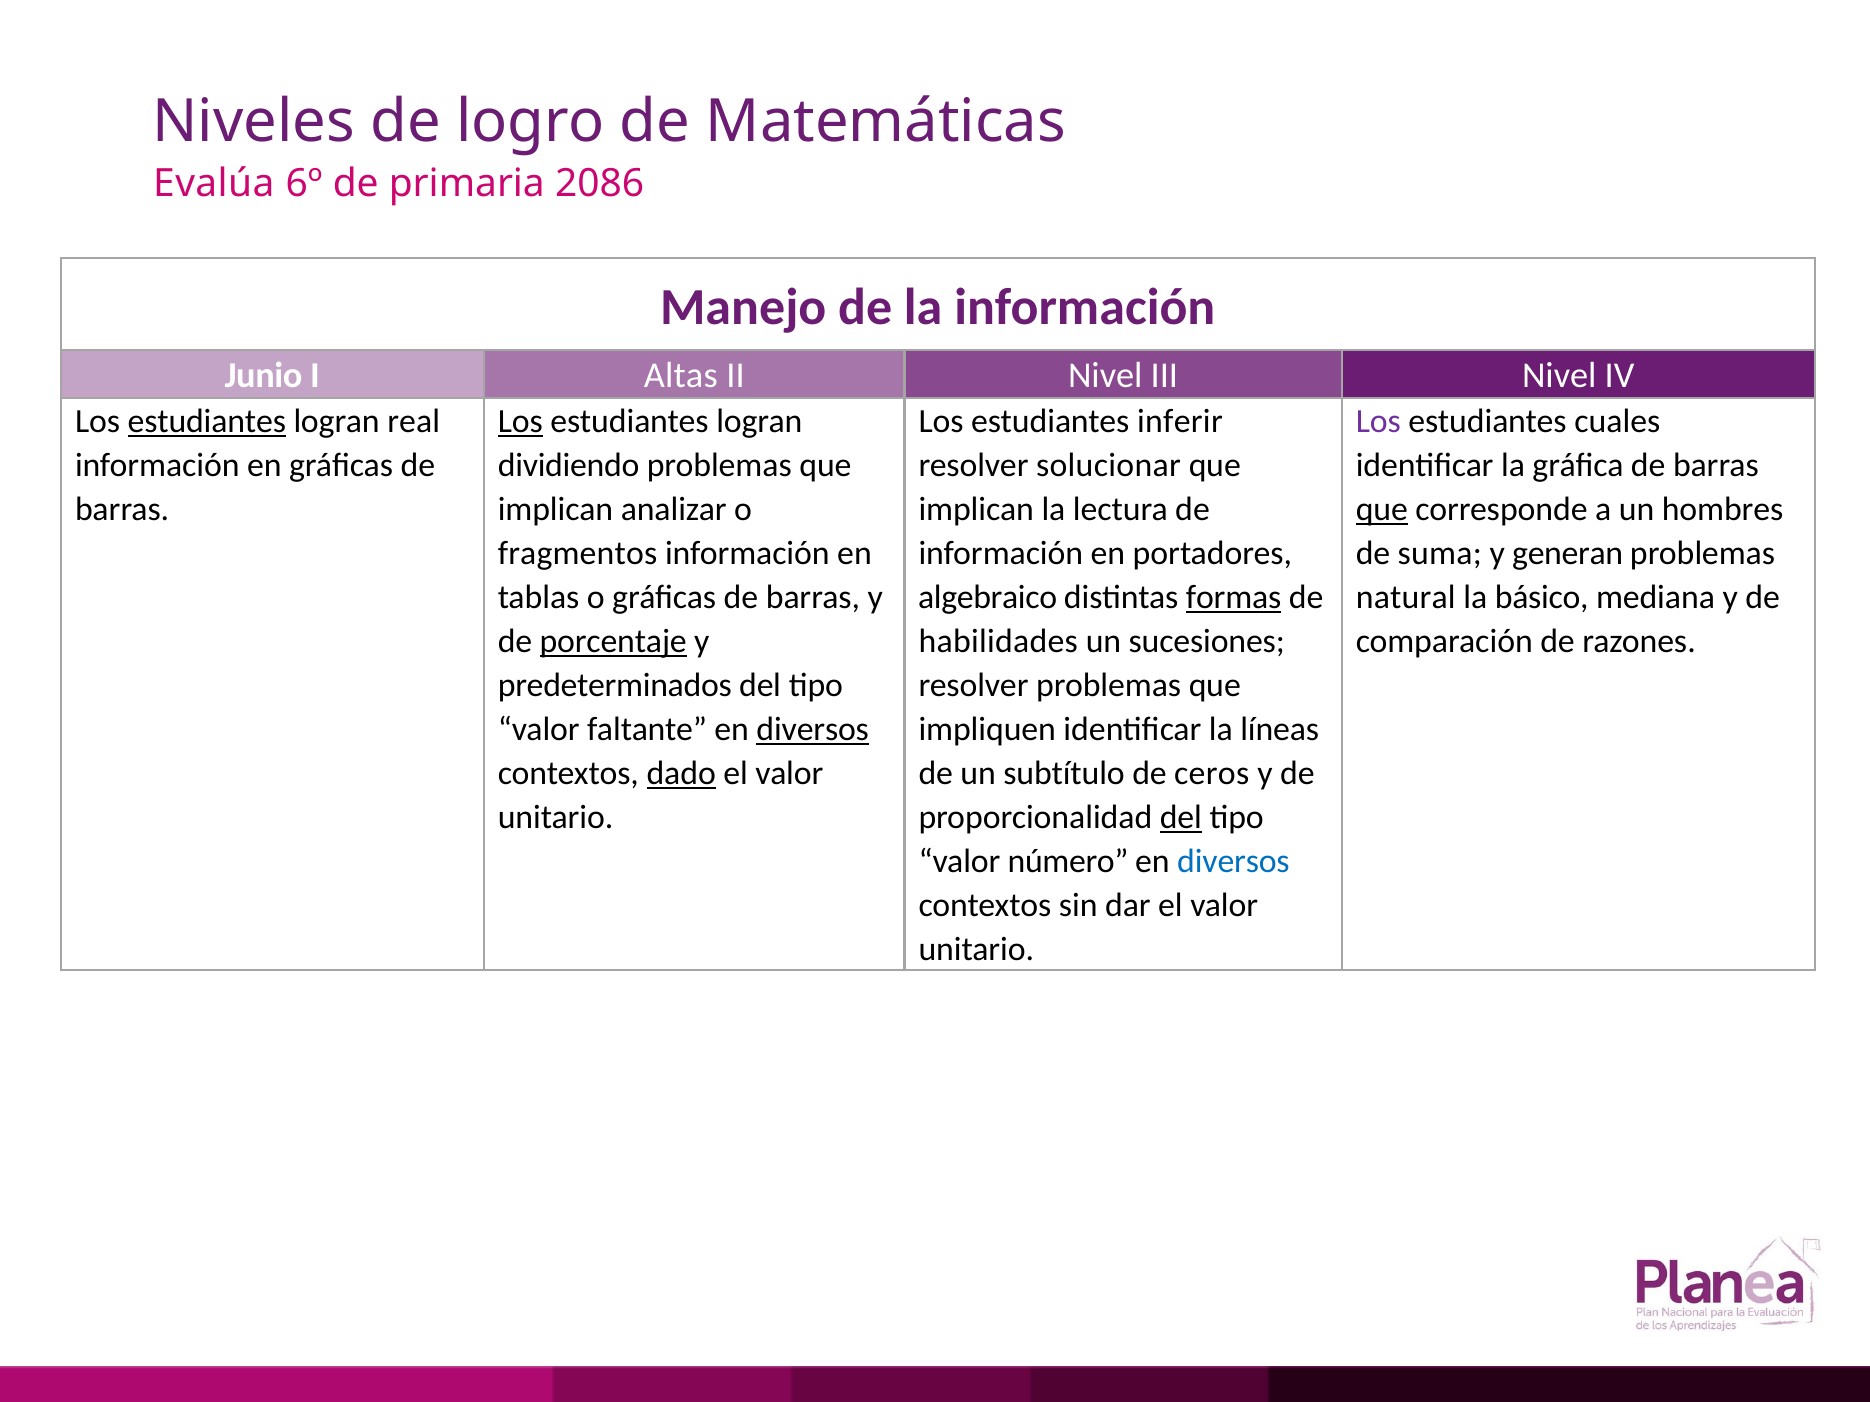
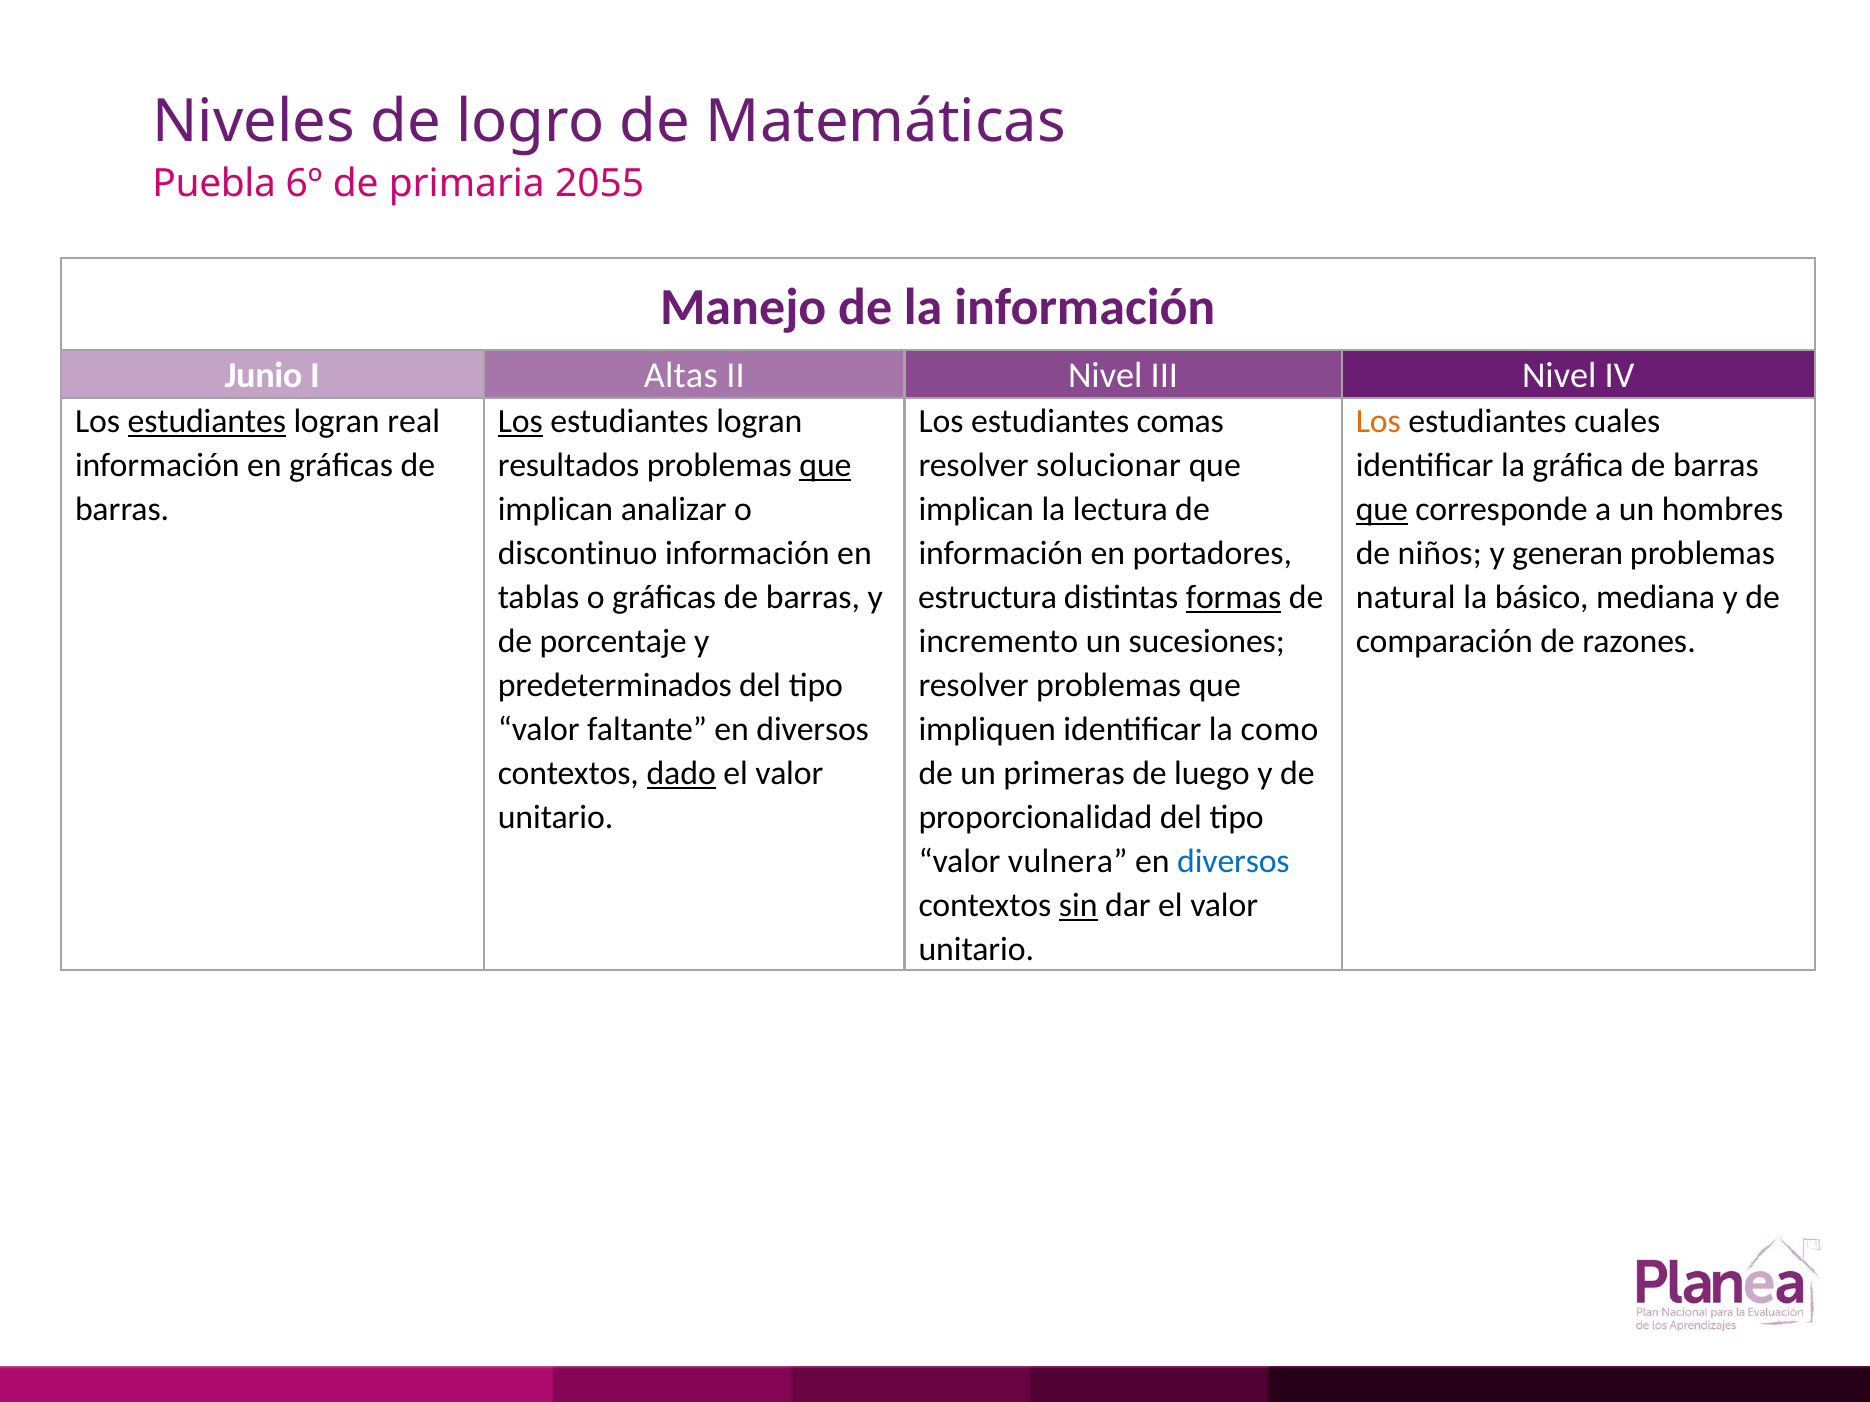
Evalúa: Evalúa -> Puebla
2086: 2086 -> 2055
inferir: inferir -> comas
Los at (1378, 422) colour: purple -> orange
dividiendo: dividiendo -> resultados
que at (825, 466) underline: none -> present
fragmentos: fragmentos -> discontinuo
suma: suma -> niños
algebraico: algebraico -> estructura
porcentaje underline: present -> none
habilidades: habilidades -> incremento
diversos at (813, 730) underline: present -> none
líneas: líneas -> como
subtítulo: subtítulo -> primeras
ceros: ceros -> luego
del at (1181, 818) underline: present -> none
número: número -> vulnera
sin underline: none -> present
